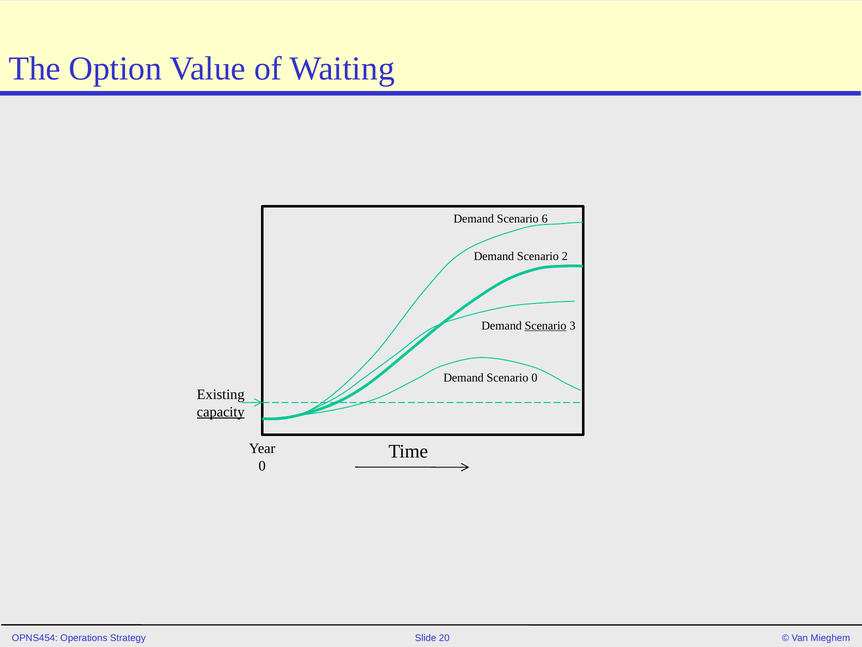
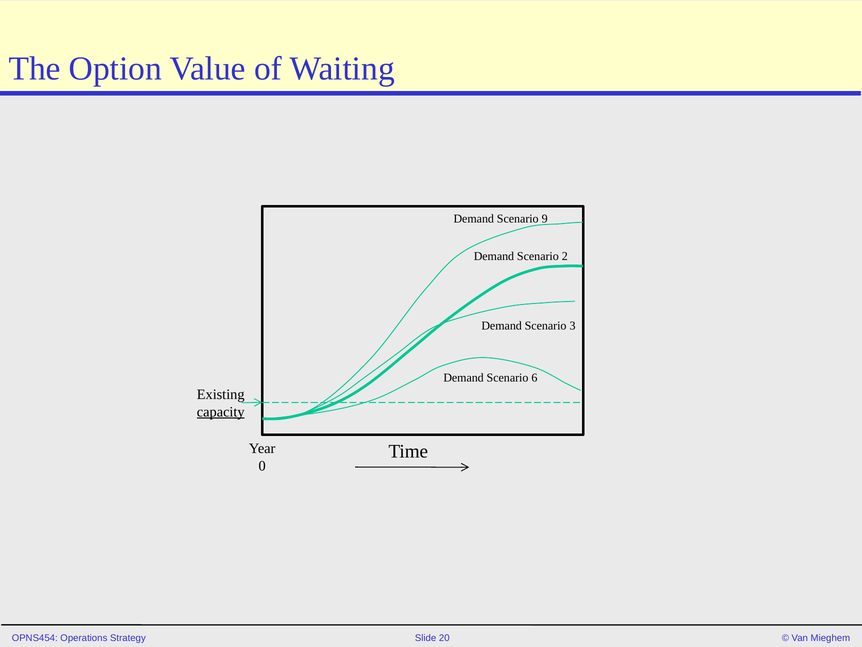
6: 6 -> 9
Scenario at (546, 325) underline: present -> none
Scenario 0: 0 -> 6
